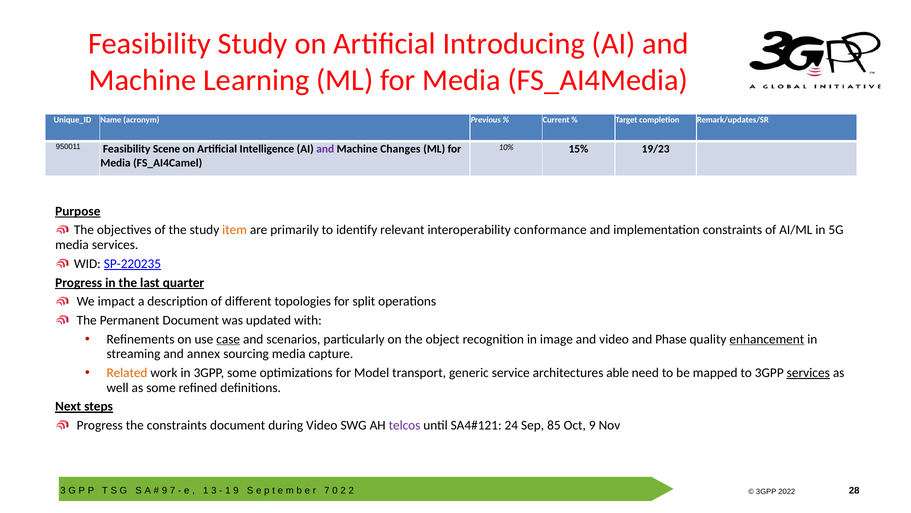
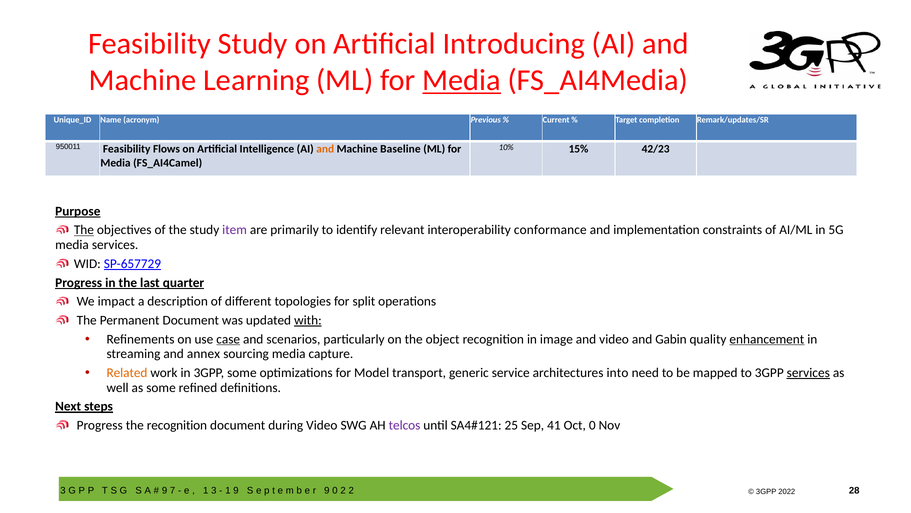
Media at (462, 80) underline: none -> present
Scene: Scene -> Flows
and at (325, 149) colour: purple -> orange
Changes: Changes -> Baseline
19/23: 19/23 -> 42/23
The at (84, 230) underline: none -> present
item colour: orange -> purple
SP-220235: SP-220235 -> SP-657729
with underline: none -> present
Phase: Phase -> Gabin
able: able -> into
the constraints: constraints -> recognition
24: 24 -> 25
85: 85 -> 41
Oct 9: 9 -> 0
7 at (327, 490): 7 -> 9
